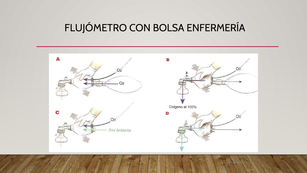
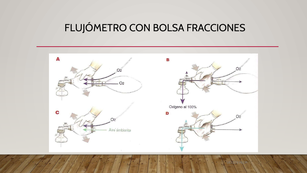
ENFERMERÍA: ENFERMERÍA -> FRACCIONES
